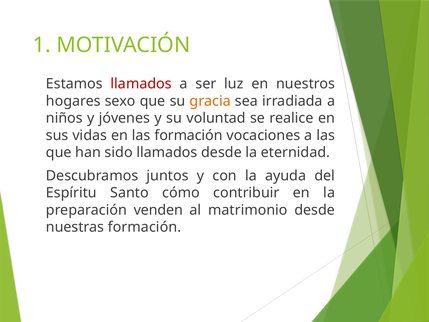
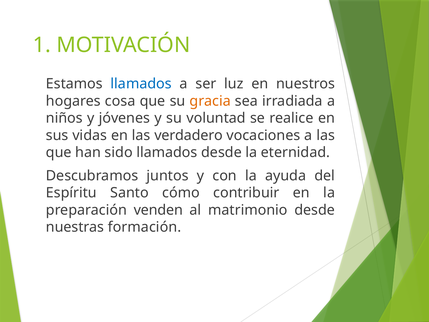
llamados at (141, 84) colour: red -> blue
sexo: sexo -> cosa
las formación: formación -> verdadero
